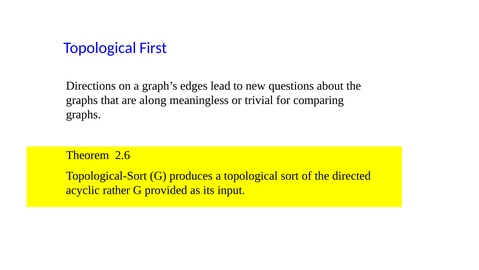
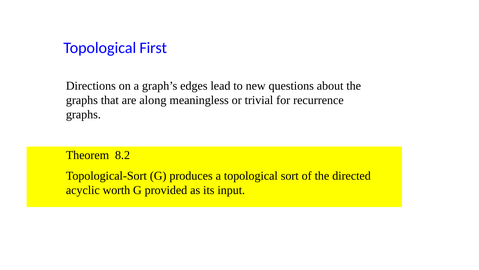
comparing: comparing -> recurrence
2.6: 2.6 -> 8.2
rather: rather -> worth
